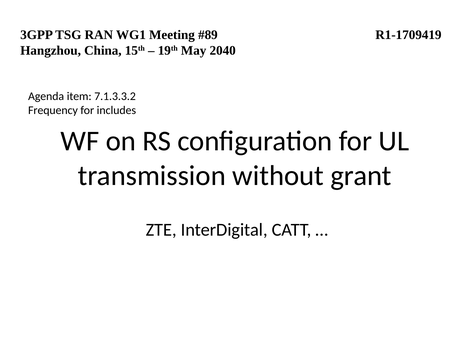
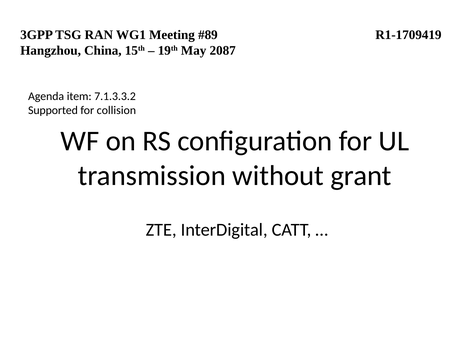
2040: 2040 -> 2087
Frequency: Frequency -> Supported
includes: includes -> collision
